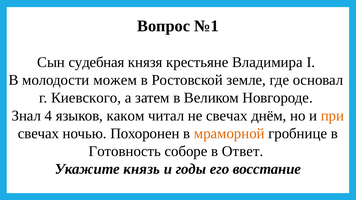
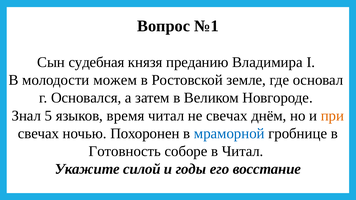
крестьяне: крестьяне -> преданию
Киевского: Киевского -> Основался
4: 4 -> 5
каком: каком -> время
мраморной colour: orange -> blue
в Ответ: Ответ -> Читал
князь: князь -> силой
